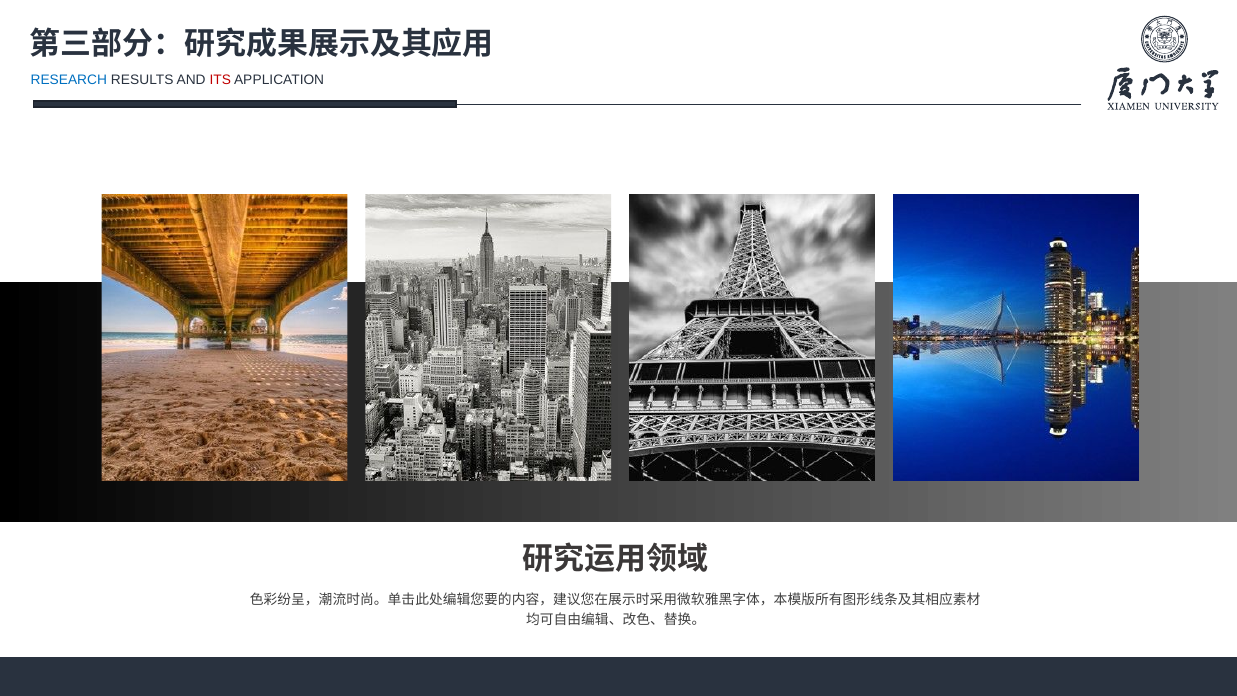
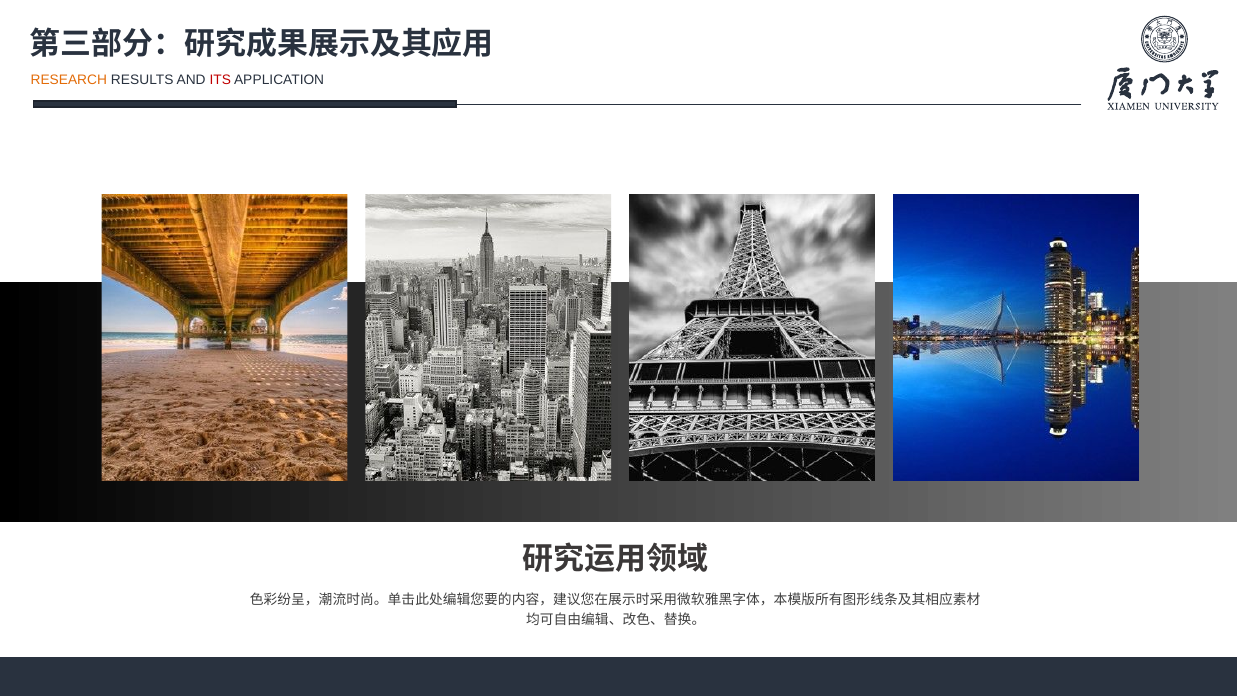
RESEARCH colour: blue -> orange
